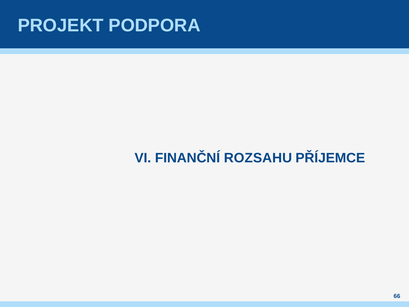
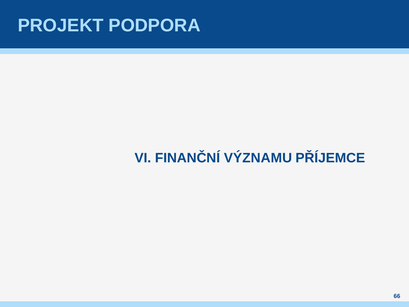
ROZSAHU: ROZSAHU -> VÝZNAMU
